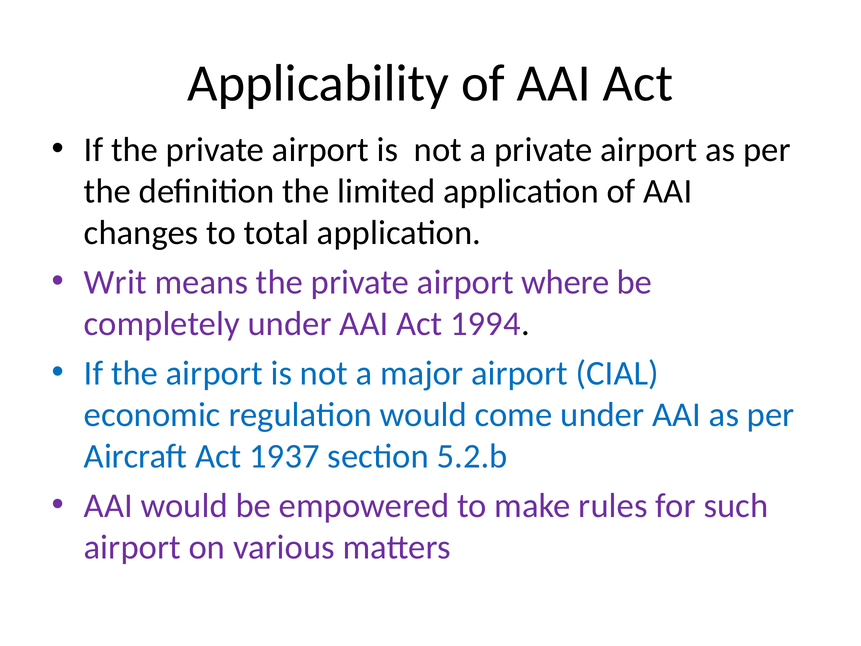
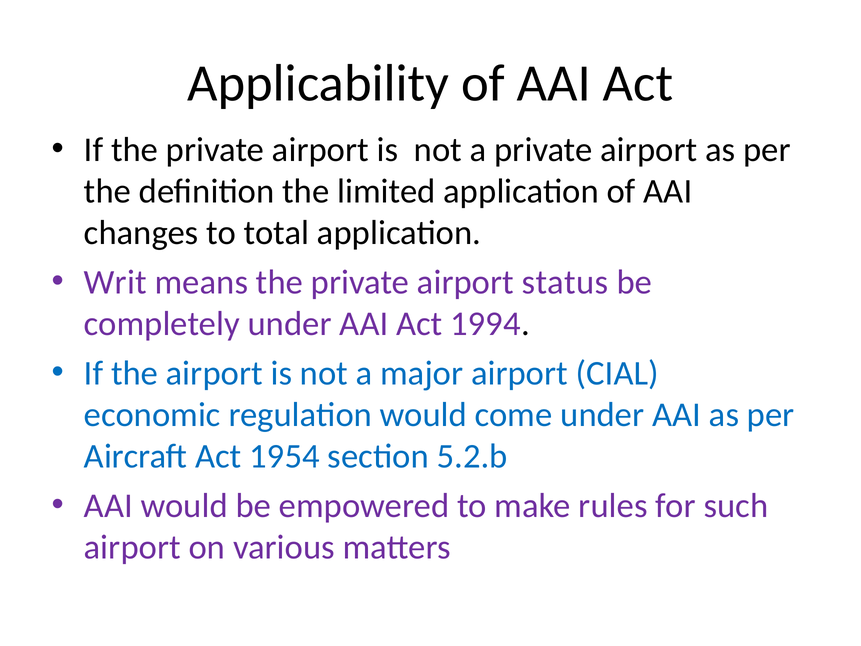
where: where -> status
1937: 1937 -> 1954
